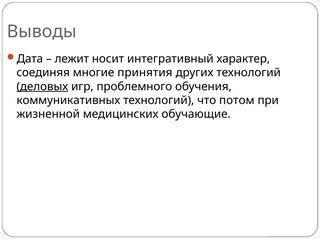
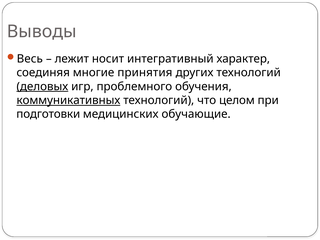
Дата: Дата -> Весь
коммуникативных underline: none -> present
потом: потом -> целом
жизненной: жизненной -> подготовки
